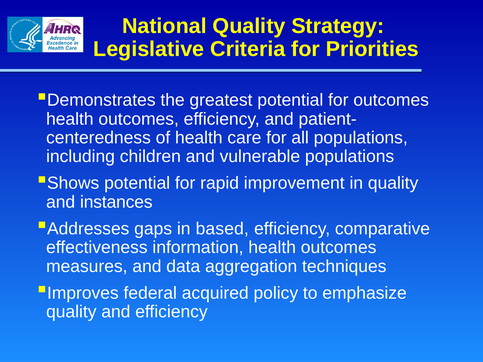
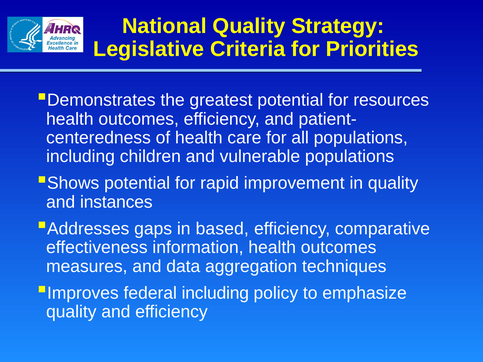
for outcomes: outcomes -> resources
federal acquired: acquired -> including
